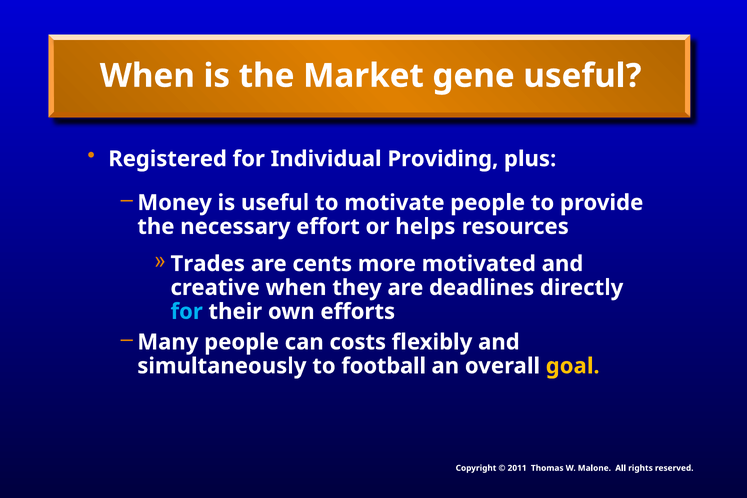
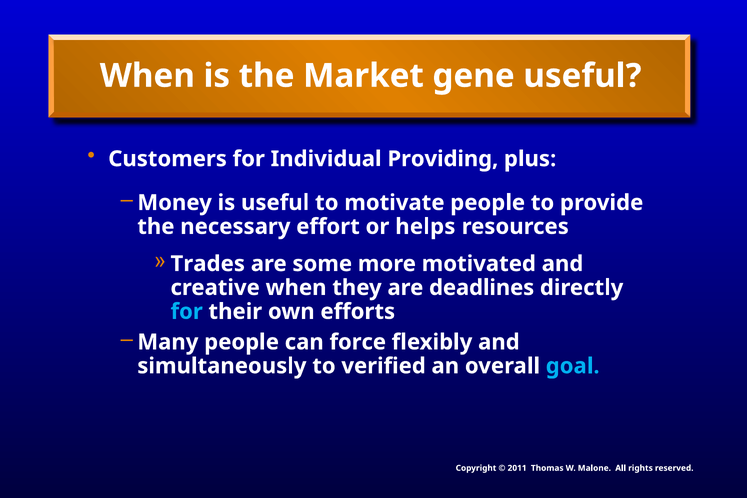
Registered: Registered -> Customers
cents: cents -> some
costs: costs -> force
football: football -> verified
goal colour: yellow -> light blue
